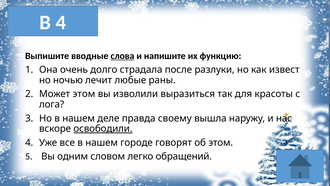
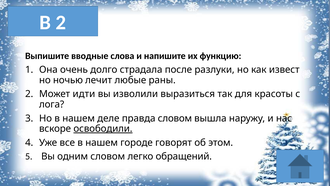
В 4: 4 -> 2
слова underline: present -> none
Может этом: этом -> идти
правда своему: своему -> словом
